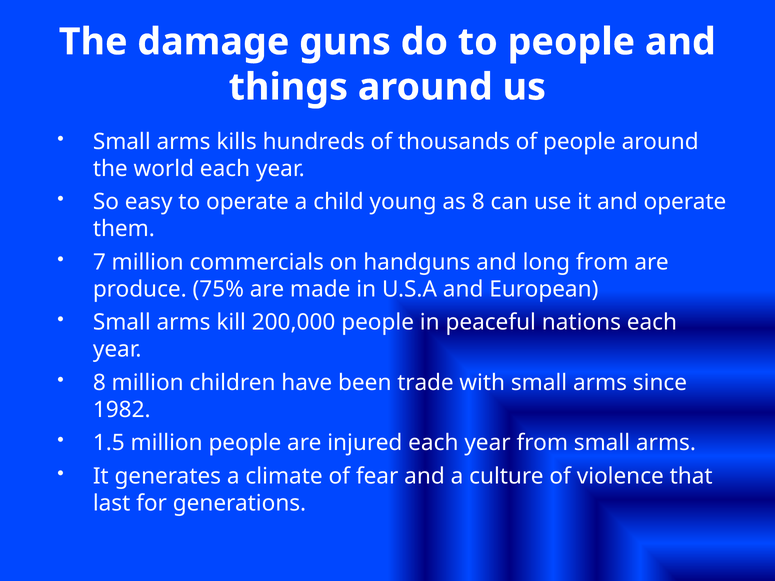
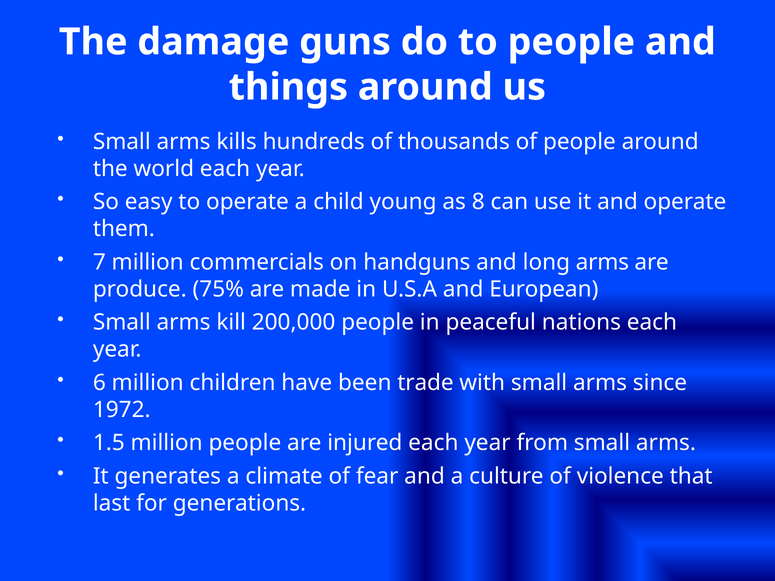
long from: from -> arms
8 at (99, 383): 8 -> 6
1982: 1982 -> 1972
